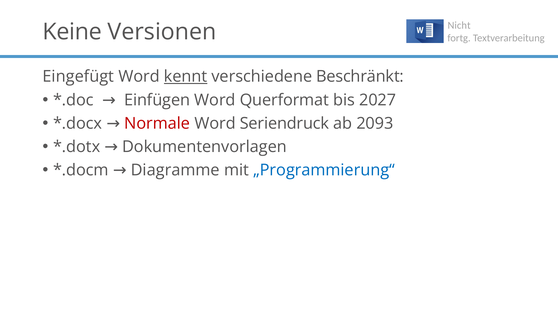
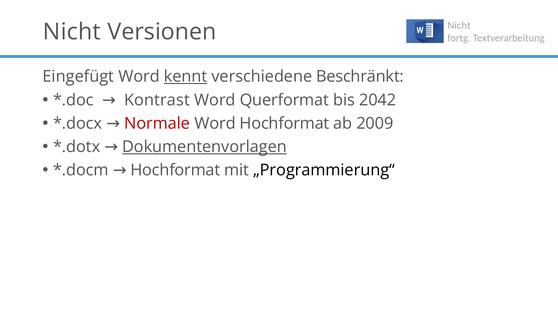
Keine at (72, 32): Keine -> Nicht
Einfügen: Einfügen -> Kontrast
2027: 2027 -> 2042
Word Seriendruck: Seriendruck -> Hochformat
2093: 2093 -> 2009
Dokumentenvorlagen underline: none -> present
Diagramme at (175, 170): Diagramme -> Hochformat
„Programmierung“ colour: blue -> black
